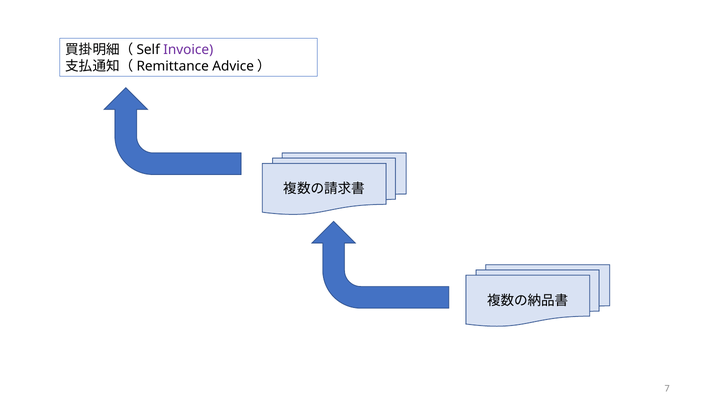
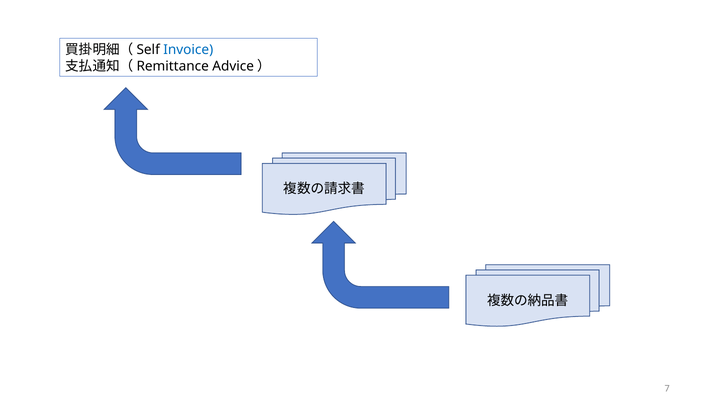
Invoice colour: purple -> blue
